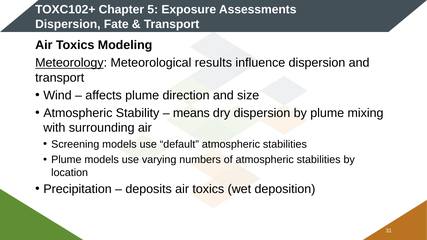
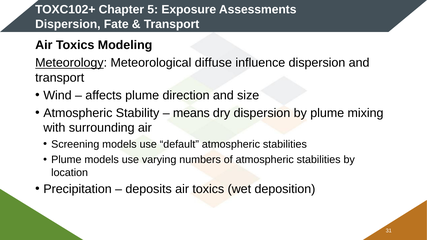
results: results -> diffuse
